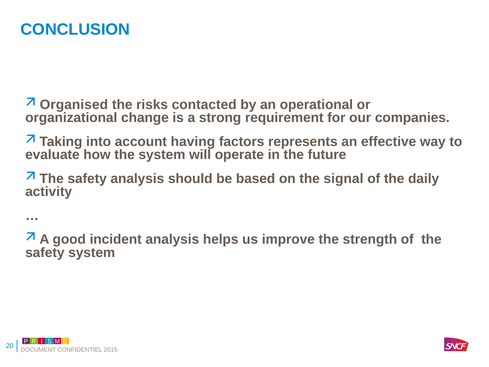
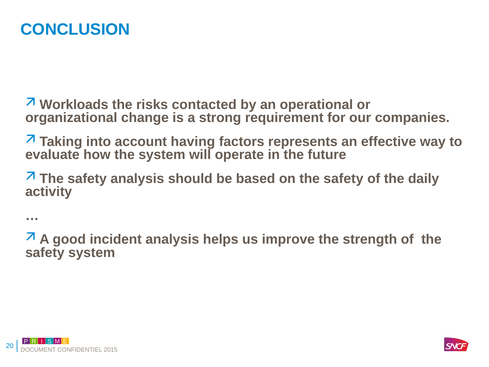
Organised: Organised -> Workloads
on the signal: signal -> safety
